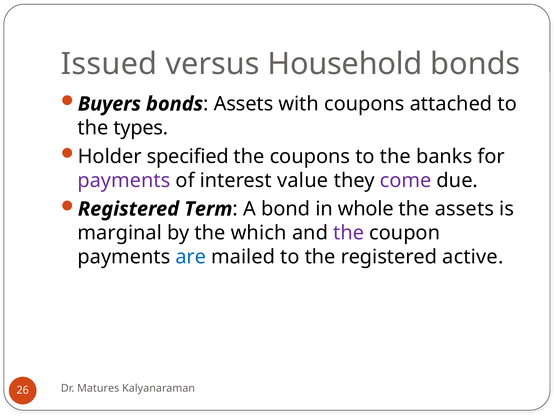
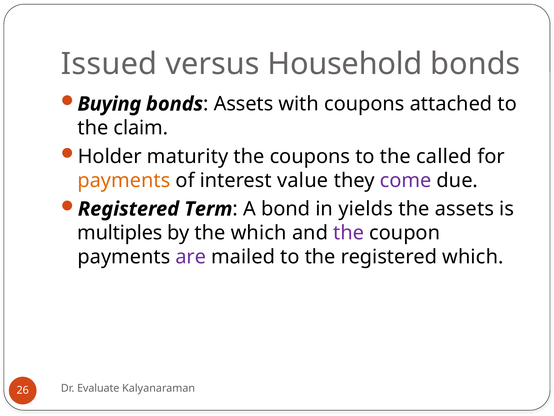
Buyers: Buyers -> Buying
types: types -> claim
specified: specified -> maturity
banks: banks -> called
payments at (124, 180) colour: purple -> orange
whole: whole -> yields
marginal: marginal -> multiples
are colour: blue -> purple
registered active: active -> which
Matures: Matures -> Evaluate
